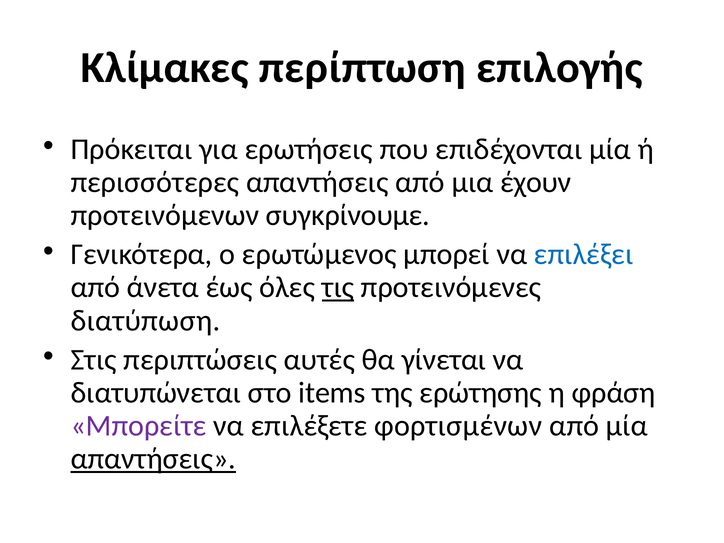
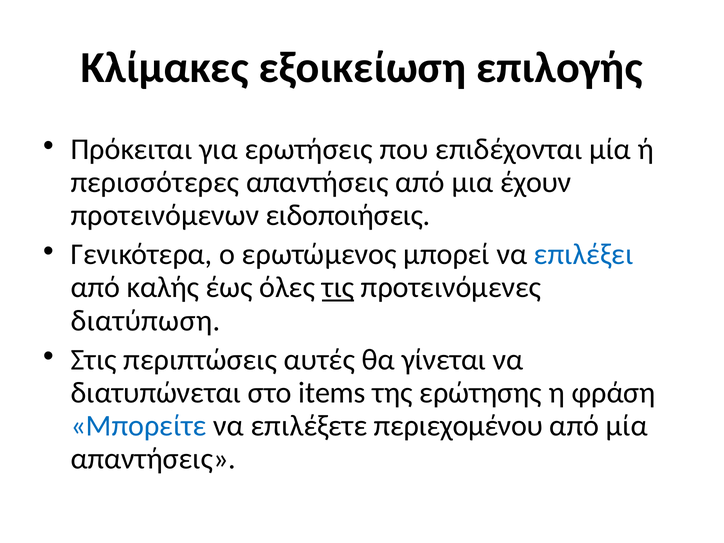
περίπτωση: περίπτωση -> εξοικείωση
συγκρίνουμε: συγκρίνουμε -> ειδοποιήσεις
άνετα: άνετα -> καλής
Μπορείτε colour: purple -> blue
φορτισμένων: φορτισμένων -> περιεχομένου
απαντήσεις at (153, 459) underline: present -> none
